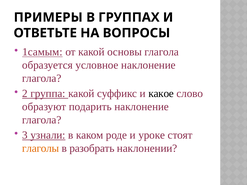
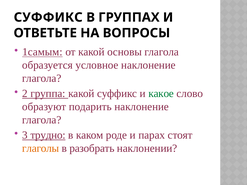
ПРИМЕРЫ at (48, 17): ПРИМЕРЫ -> СУФФИКС
какое colour: black -> green
узнали: узнали -> трудно
уроке: уроке -> парах
